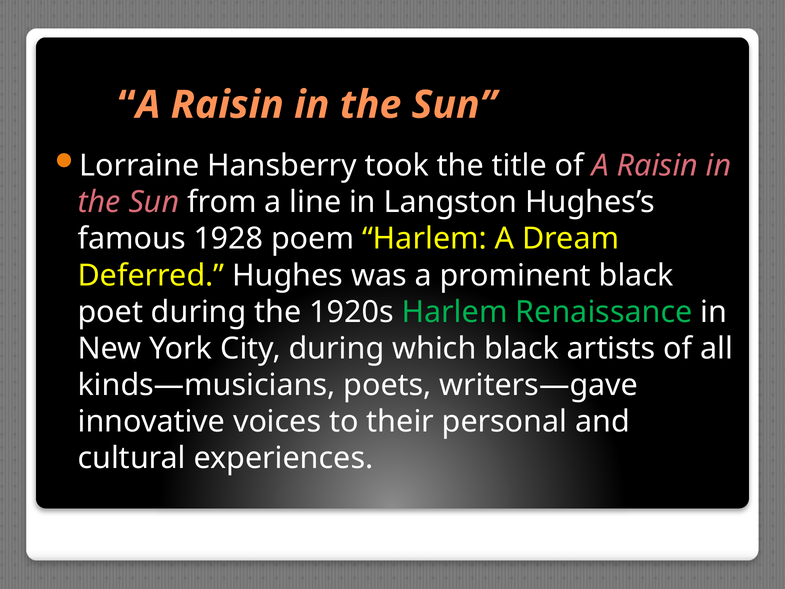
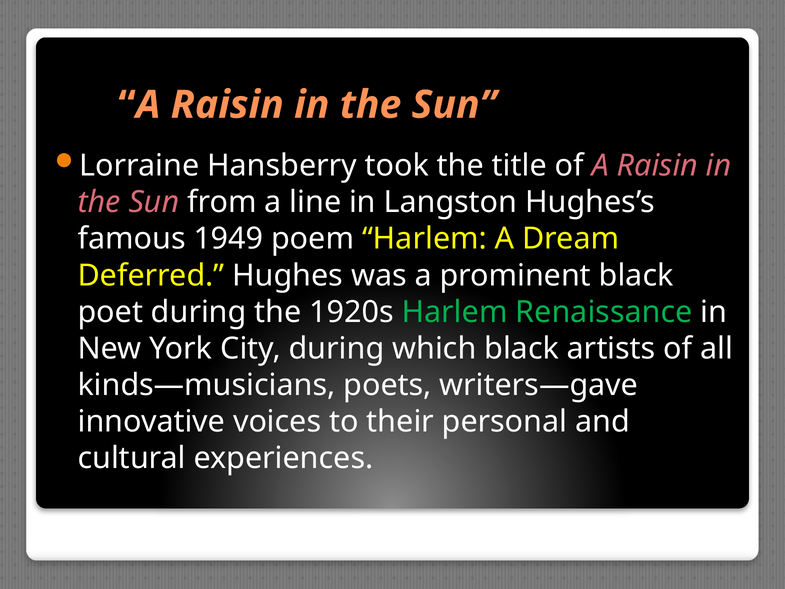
1928: 1928 -> 1949
